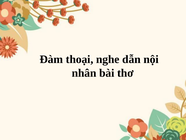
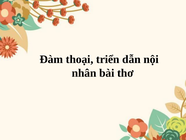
nghe: nghe -> triển
